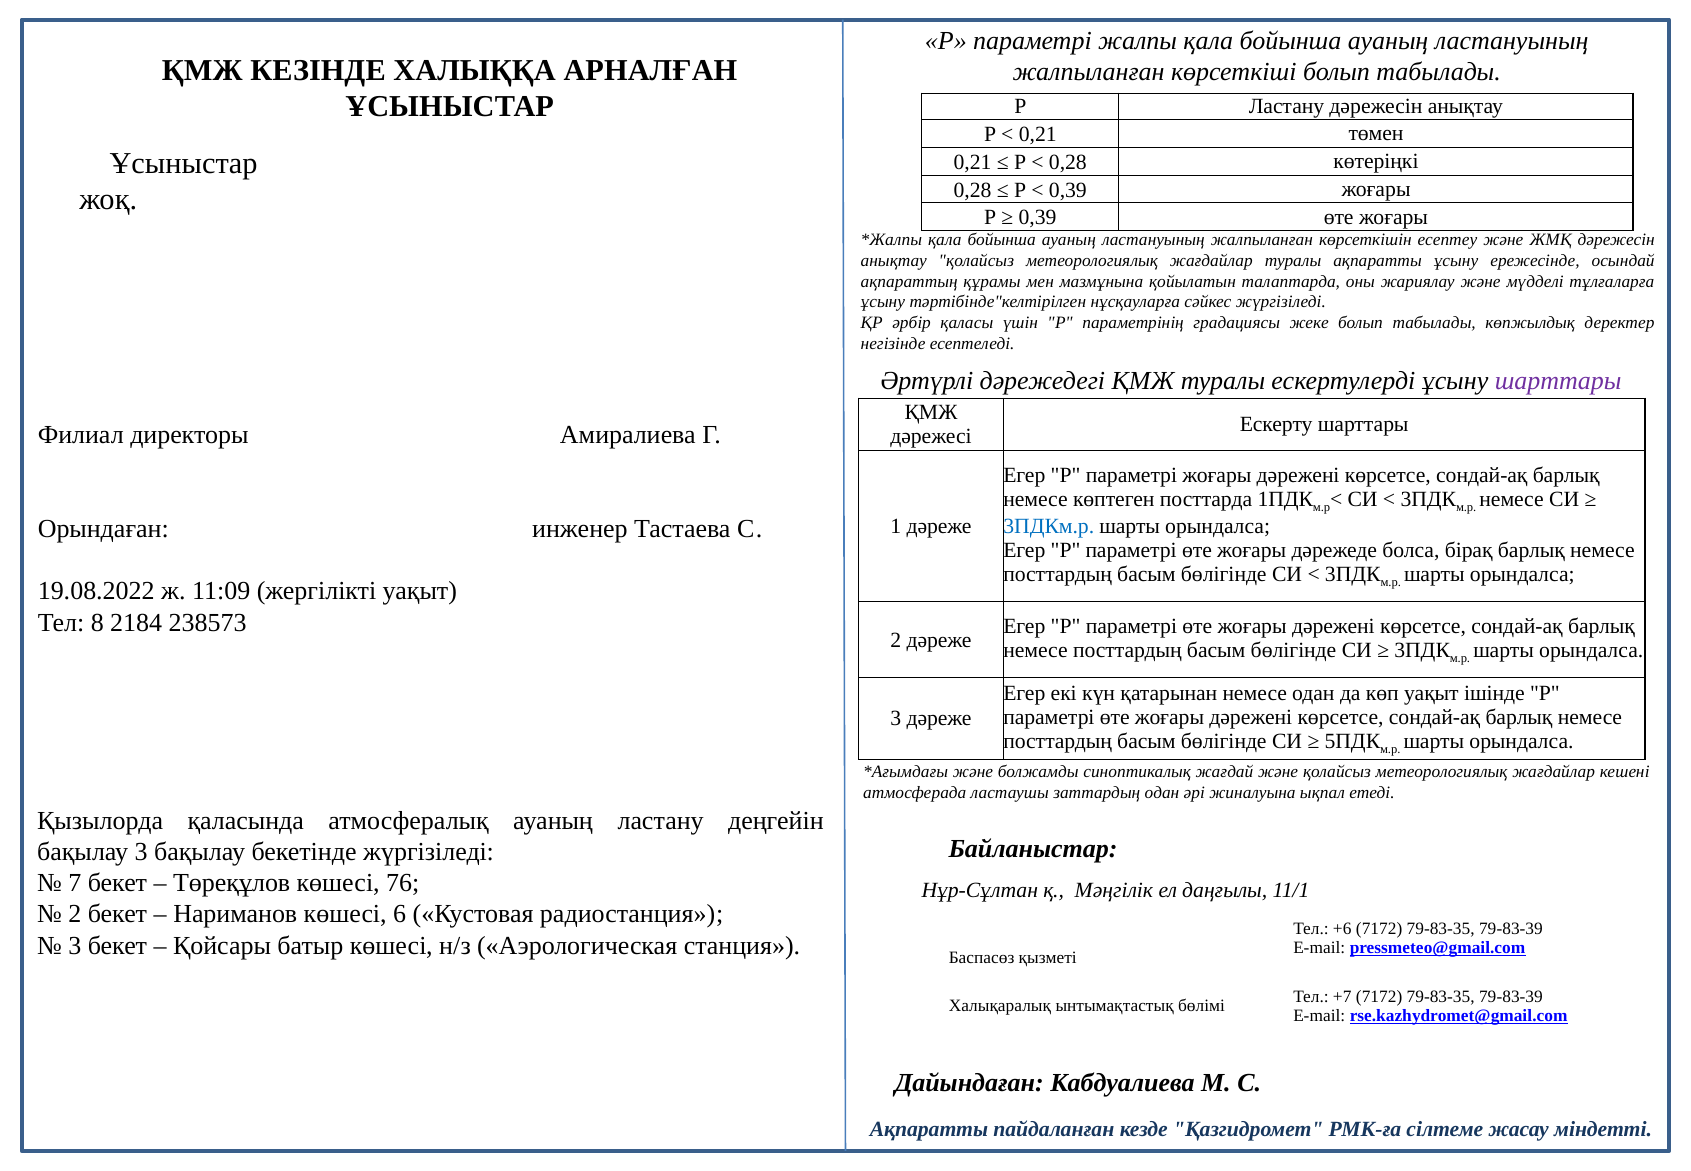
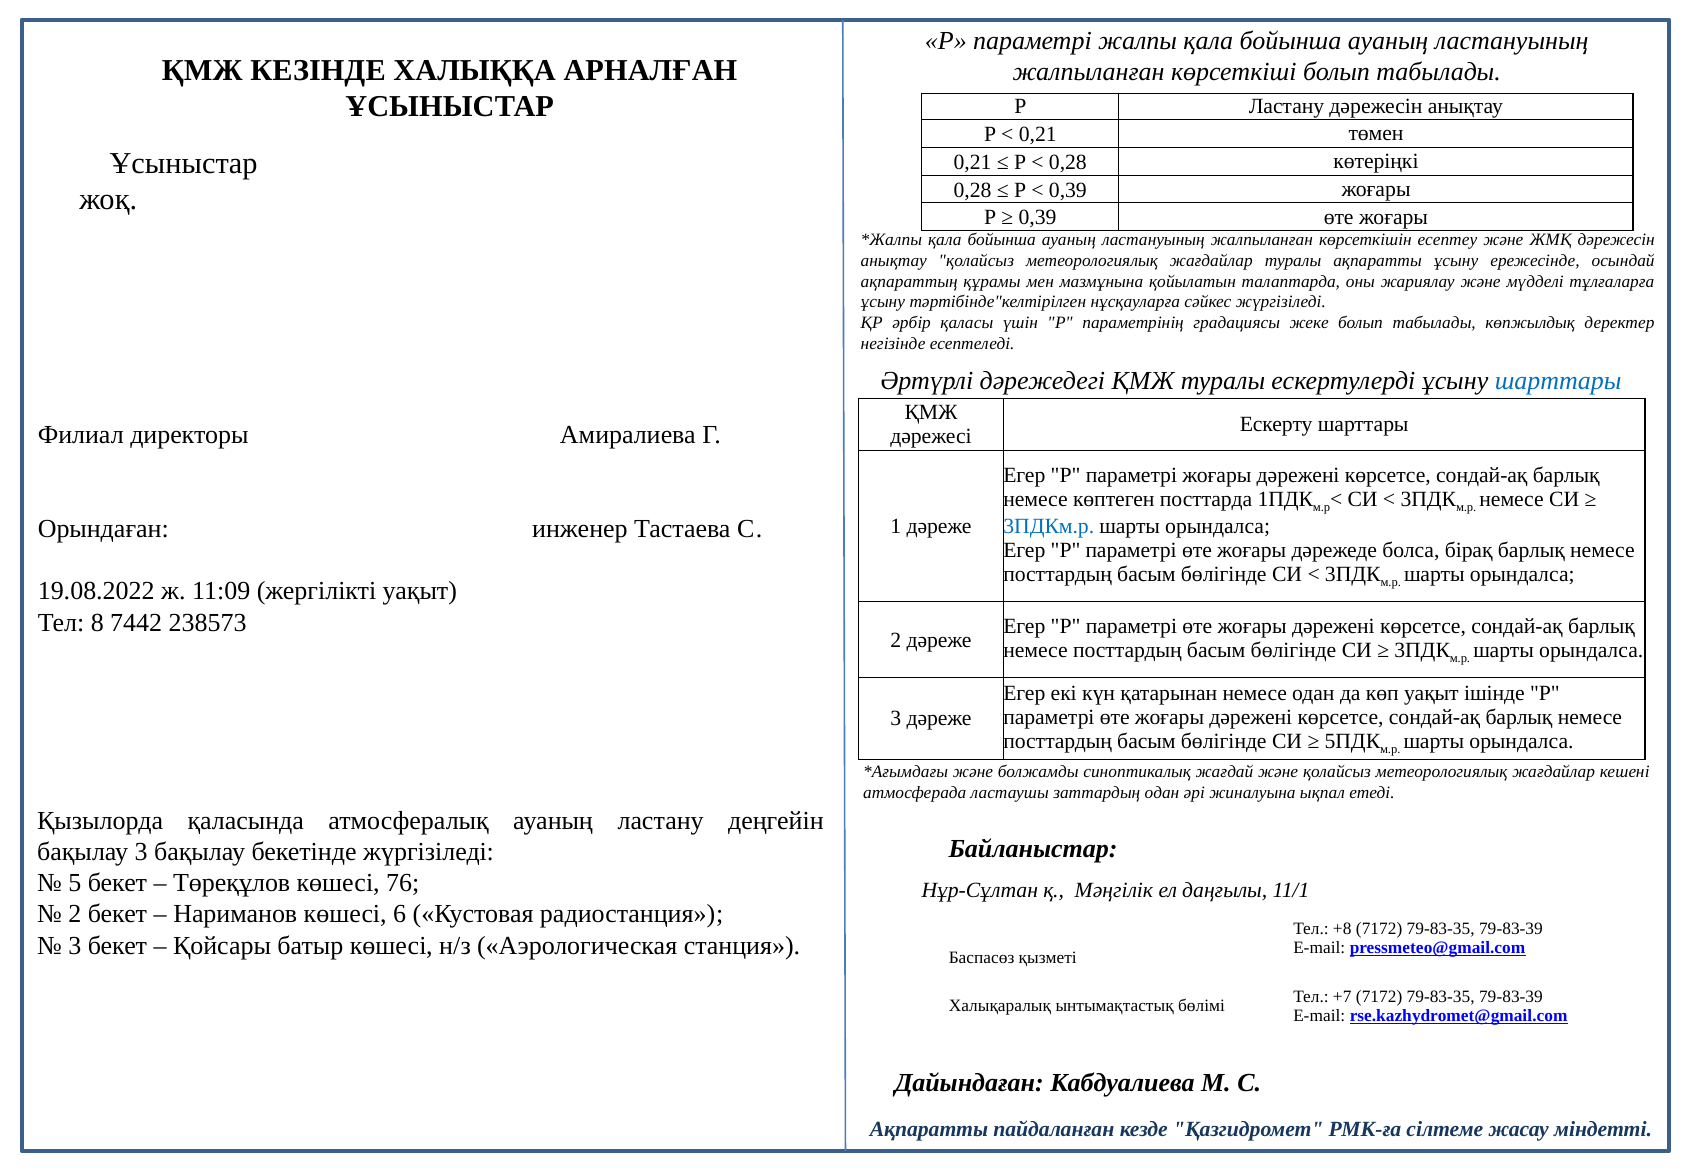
шарттары at (1558, 380) colour: purple -> blue
2184: 2184 -> 7442
7: 7 -> 5
+6: +6 -> +8
